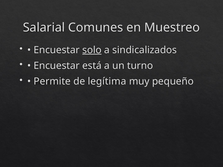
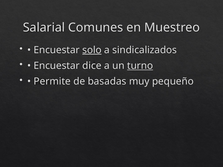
está: está -> dice
turno underline: none -> present
legítima: legítima -> basadas
